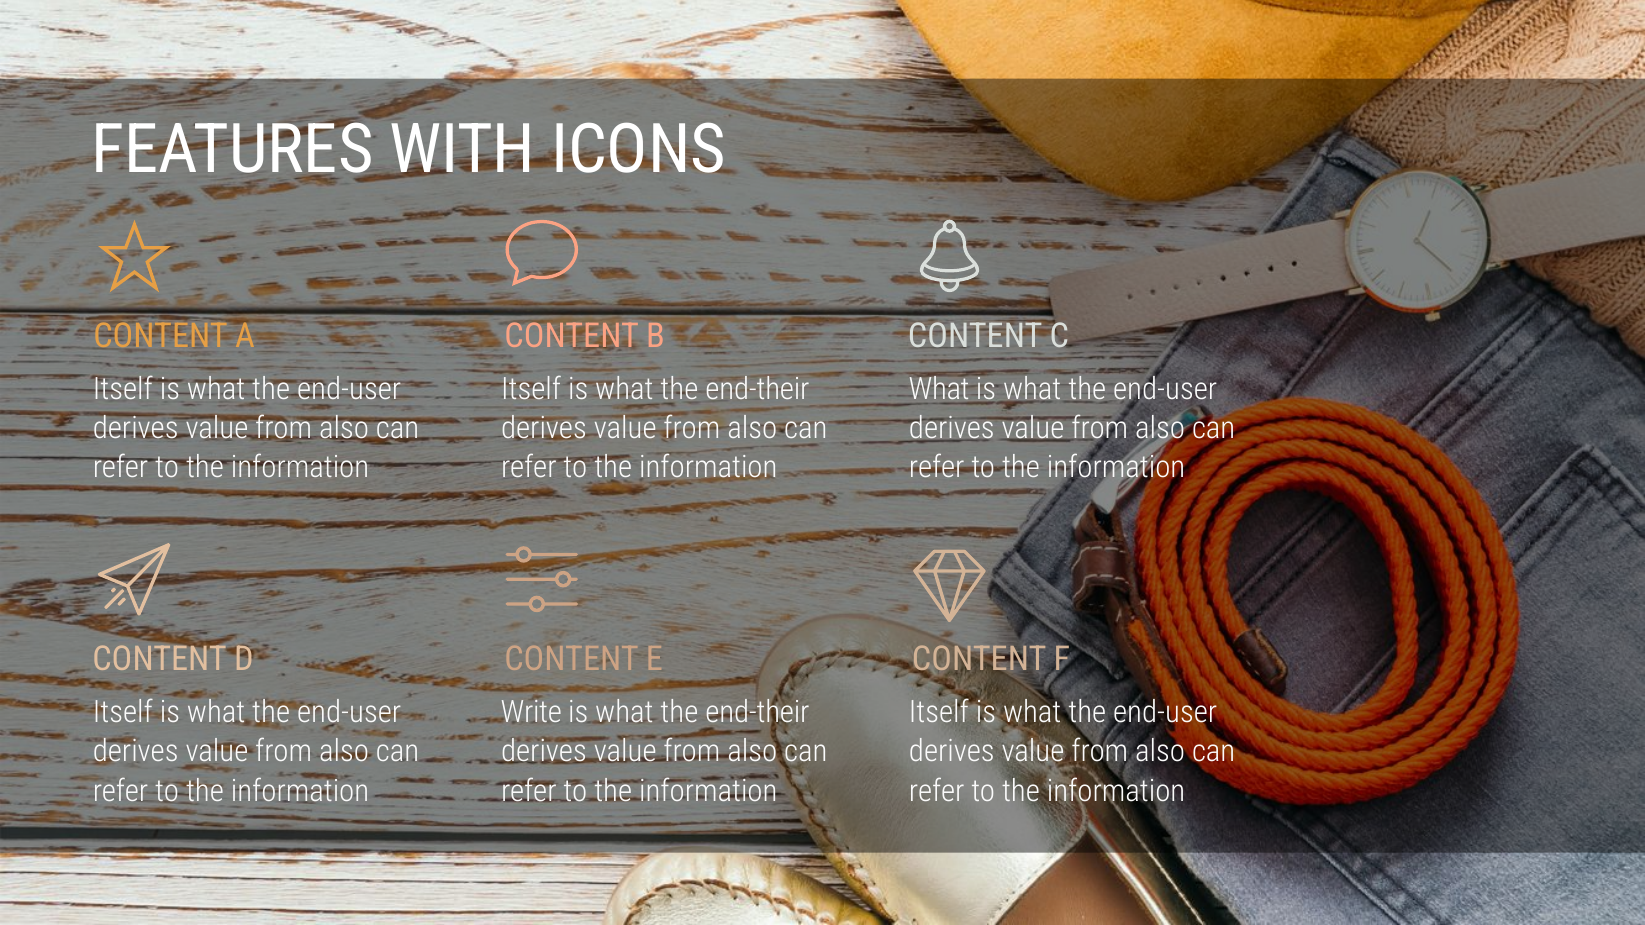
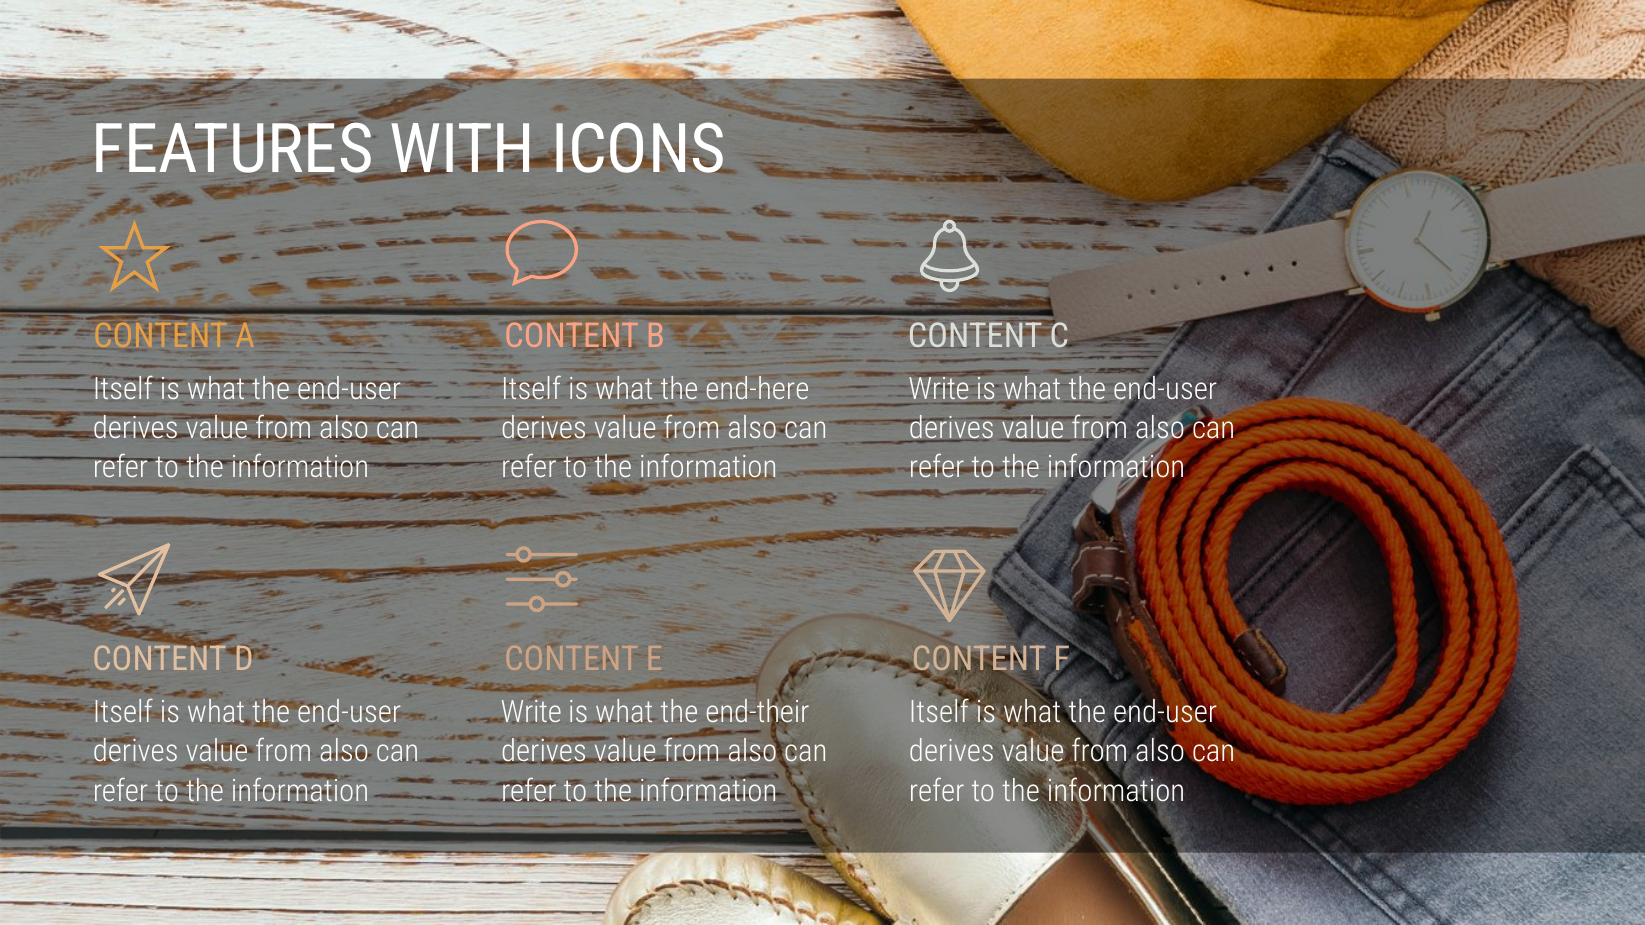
end-their at (757, 389): end-their -> end-here
What at (939, 389): What -> Write
